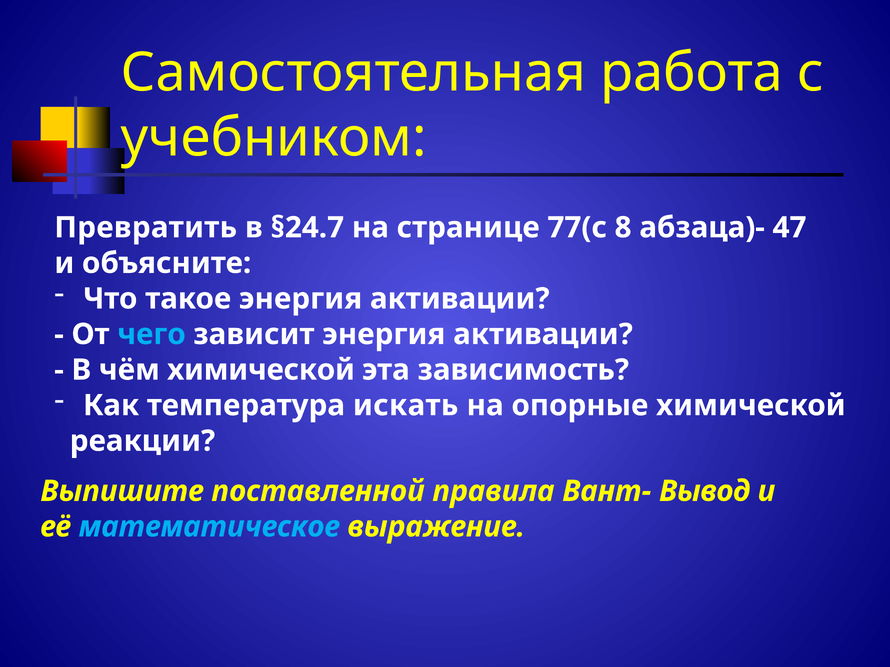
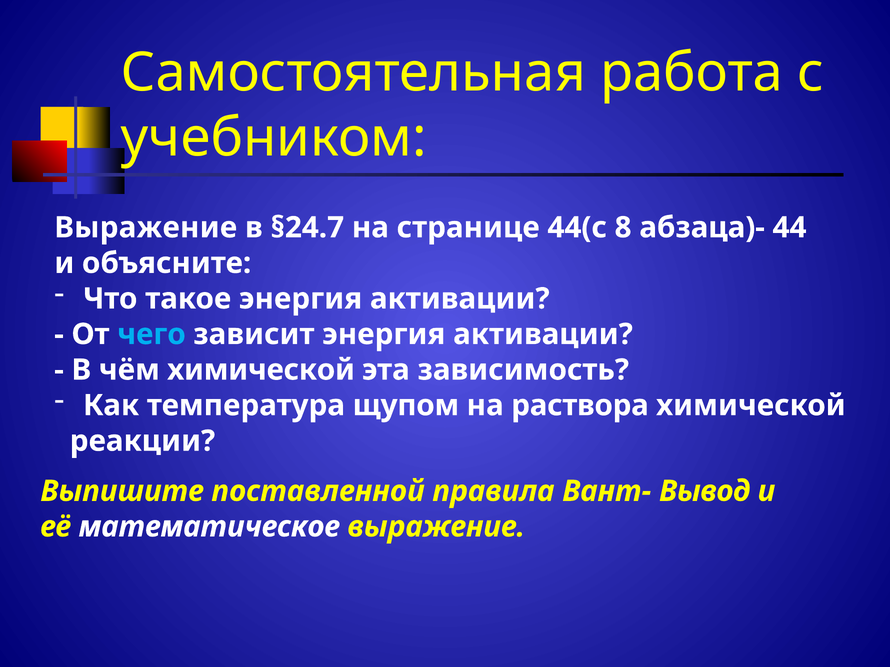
Превратить at (146, 228): Превратить -> Выражение
77(с: 77(с -> 44(с
47: 47 -> 44
искать: искать -> щупом
опорные: опорные -> раствора
математическое colour: light blue -> white
